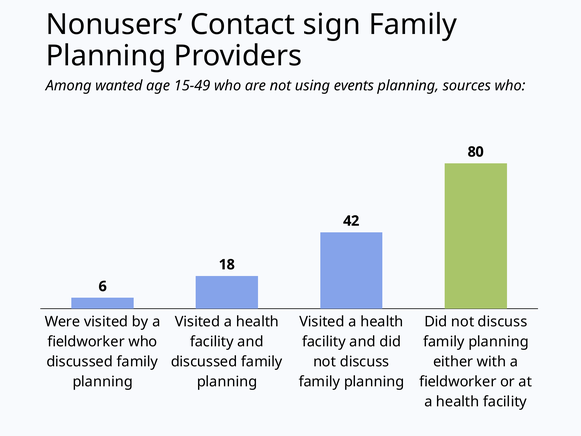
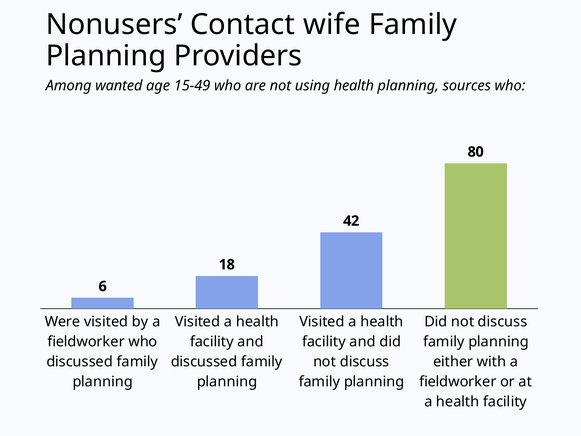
sign: sign -> wife
using events: events -> health
